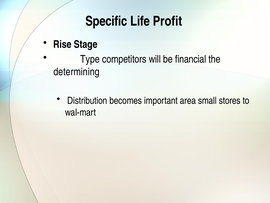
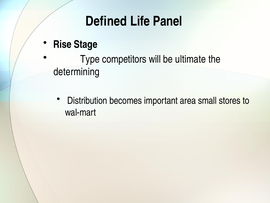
Specific: Specific -> Defined
Profit: Profit -> Panel
financial: financial -> ultimate
